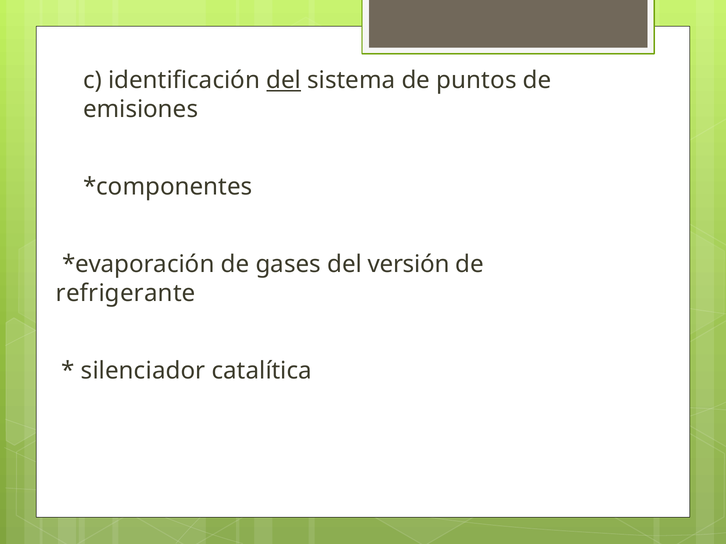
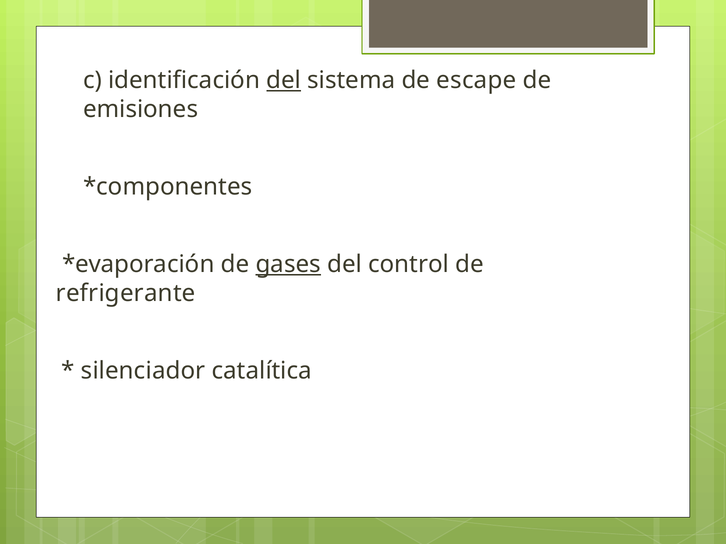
puntos: puntos -> escape
gases underline: none -> present
versión: versión -> control
